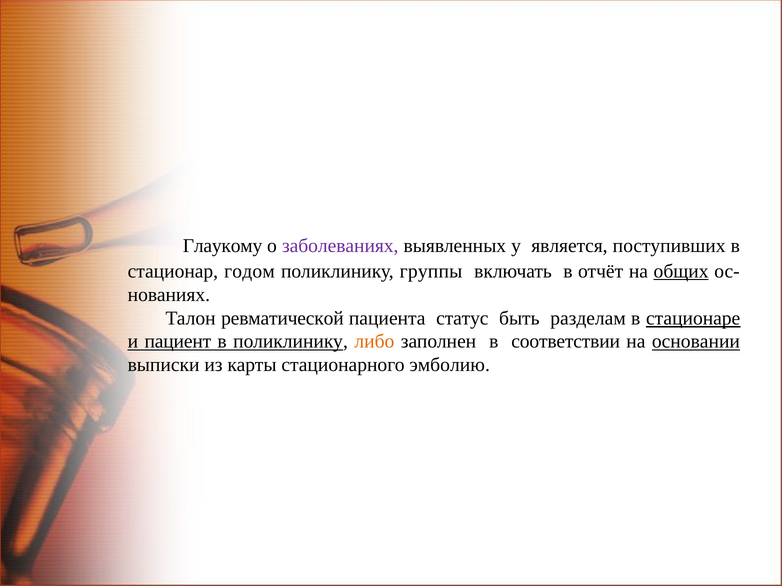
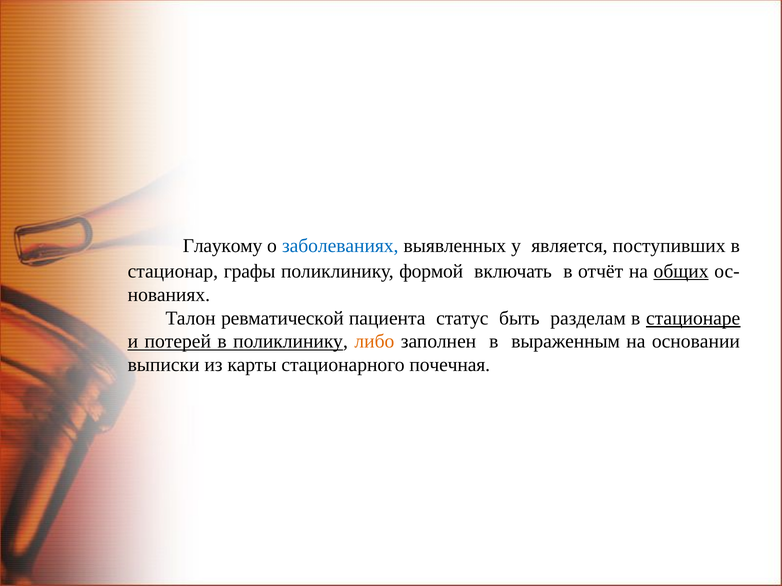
заболеваниях colour: purple -> blue
годом: годом -> графы
группы: группы -> формой
пациент: пациент -> потерей
соответствии: соответствии -> выраженным
основании underline: present -> none
эмболию: эмболию -> почечная
